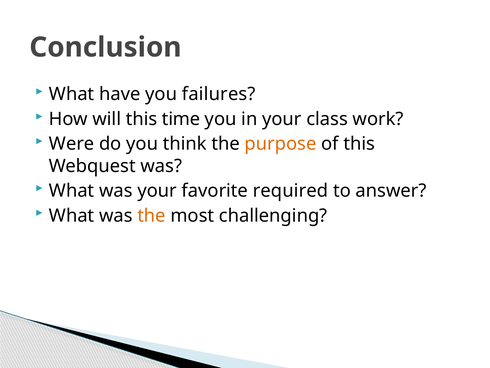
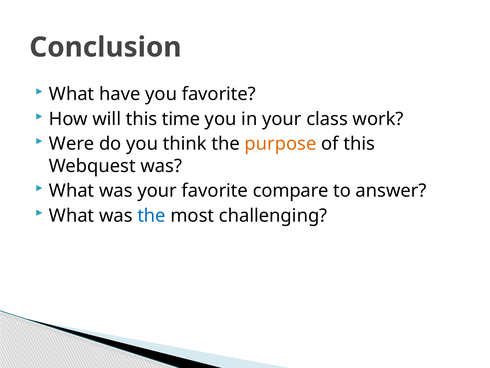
you failures: failures -> favorite
required: required -> compare
the at (152, 215) colour: orange -> blue
